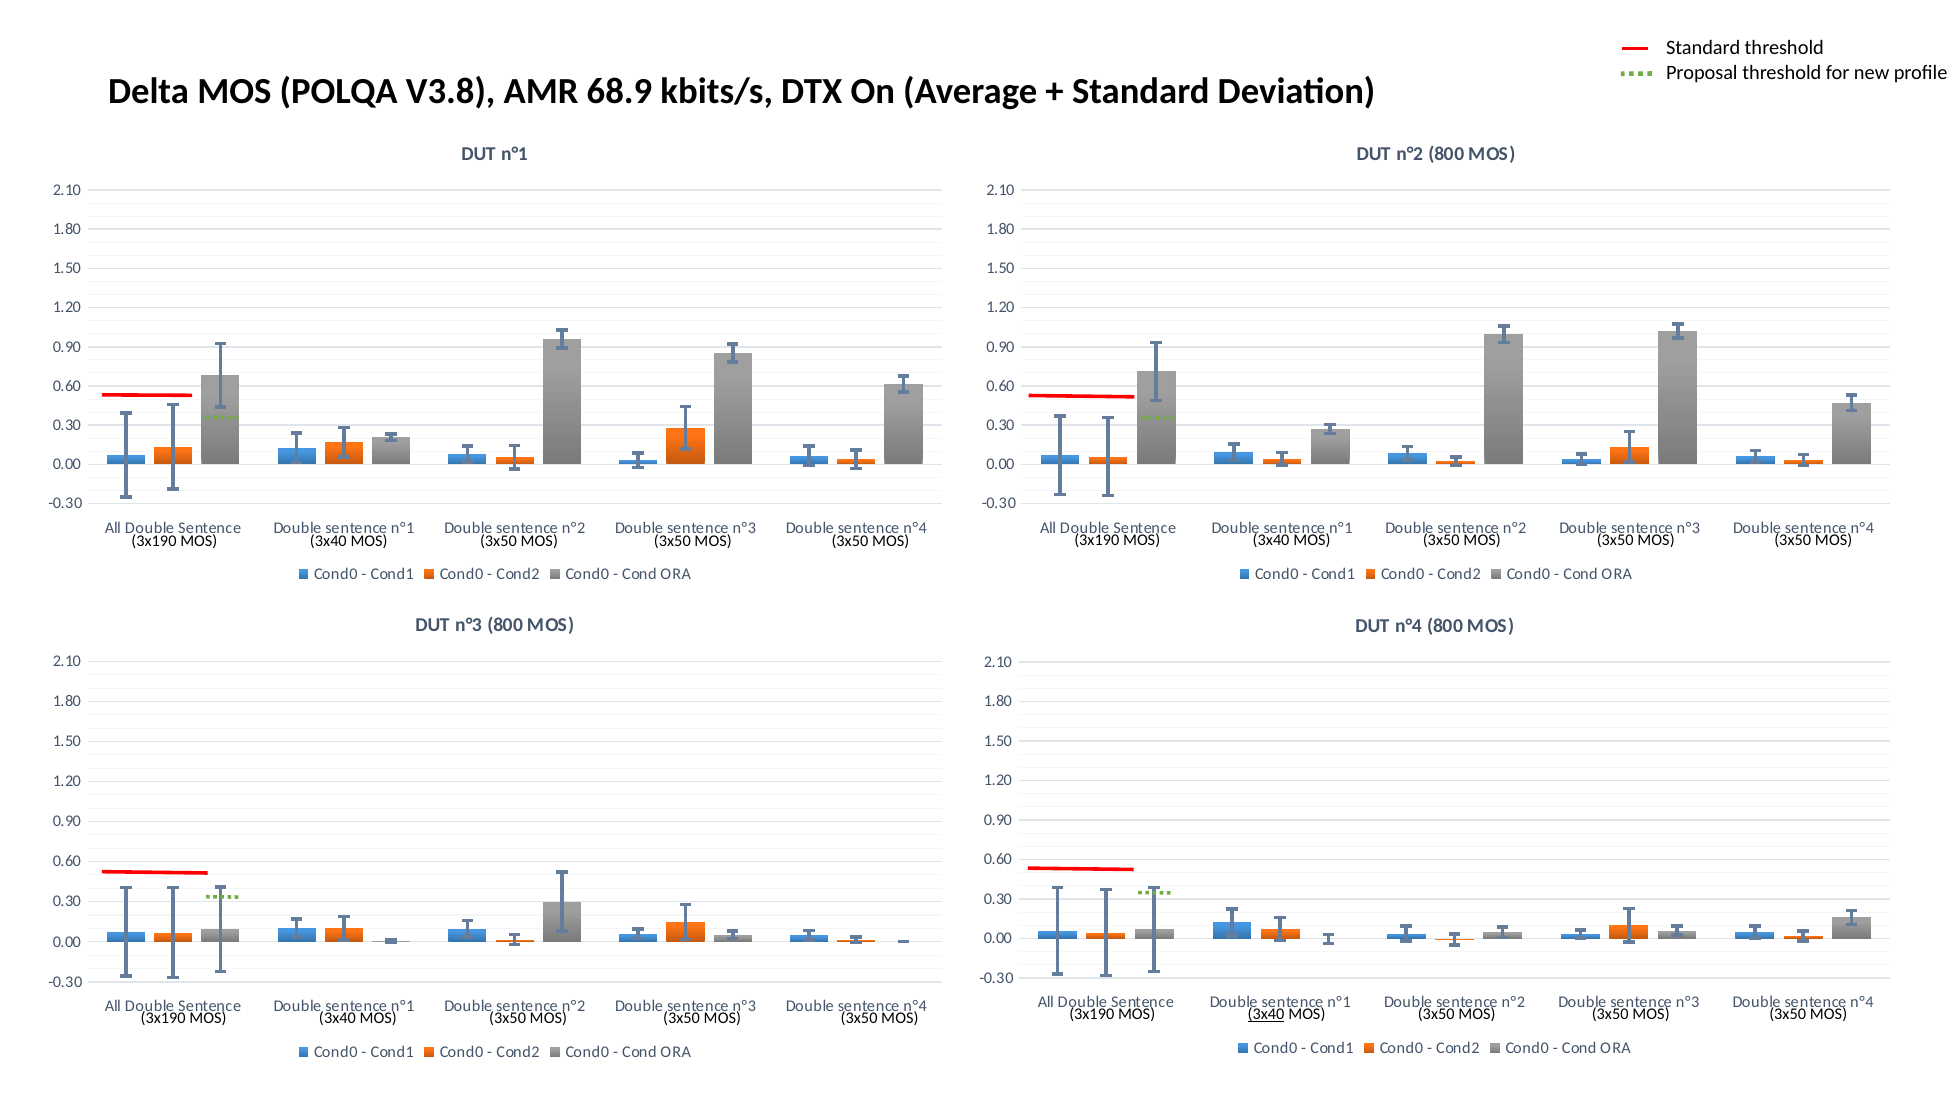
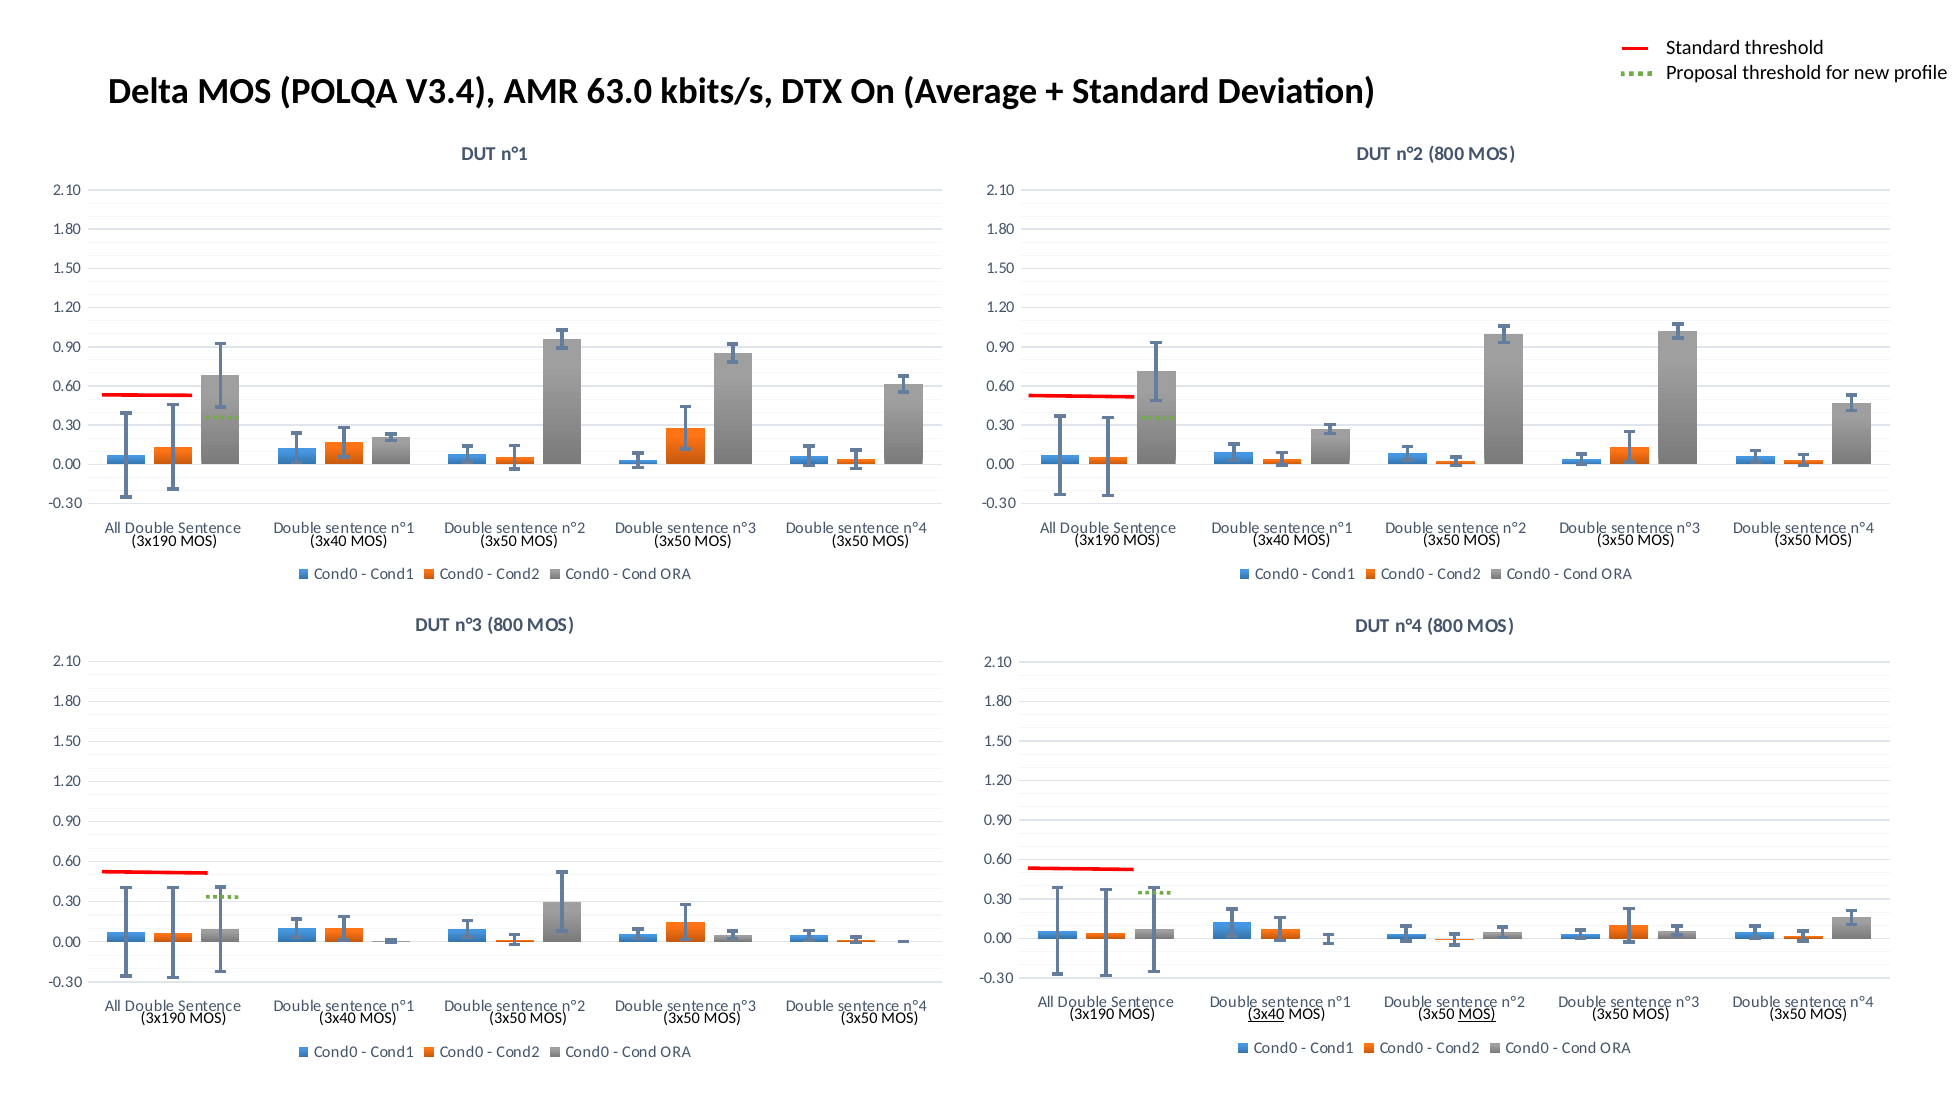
V3.8: V3.8 -> V3.4
68.9: 68.9 -> 63.0
MOS at (1477, 1014) underline: none -> present
